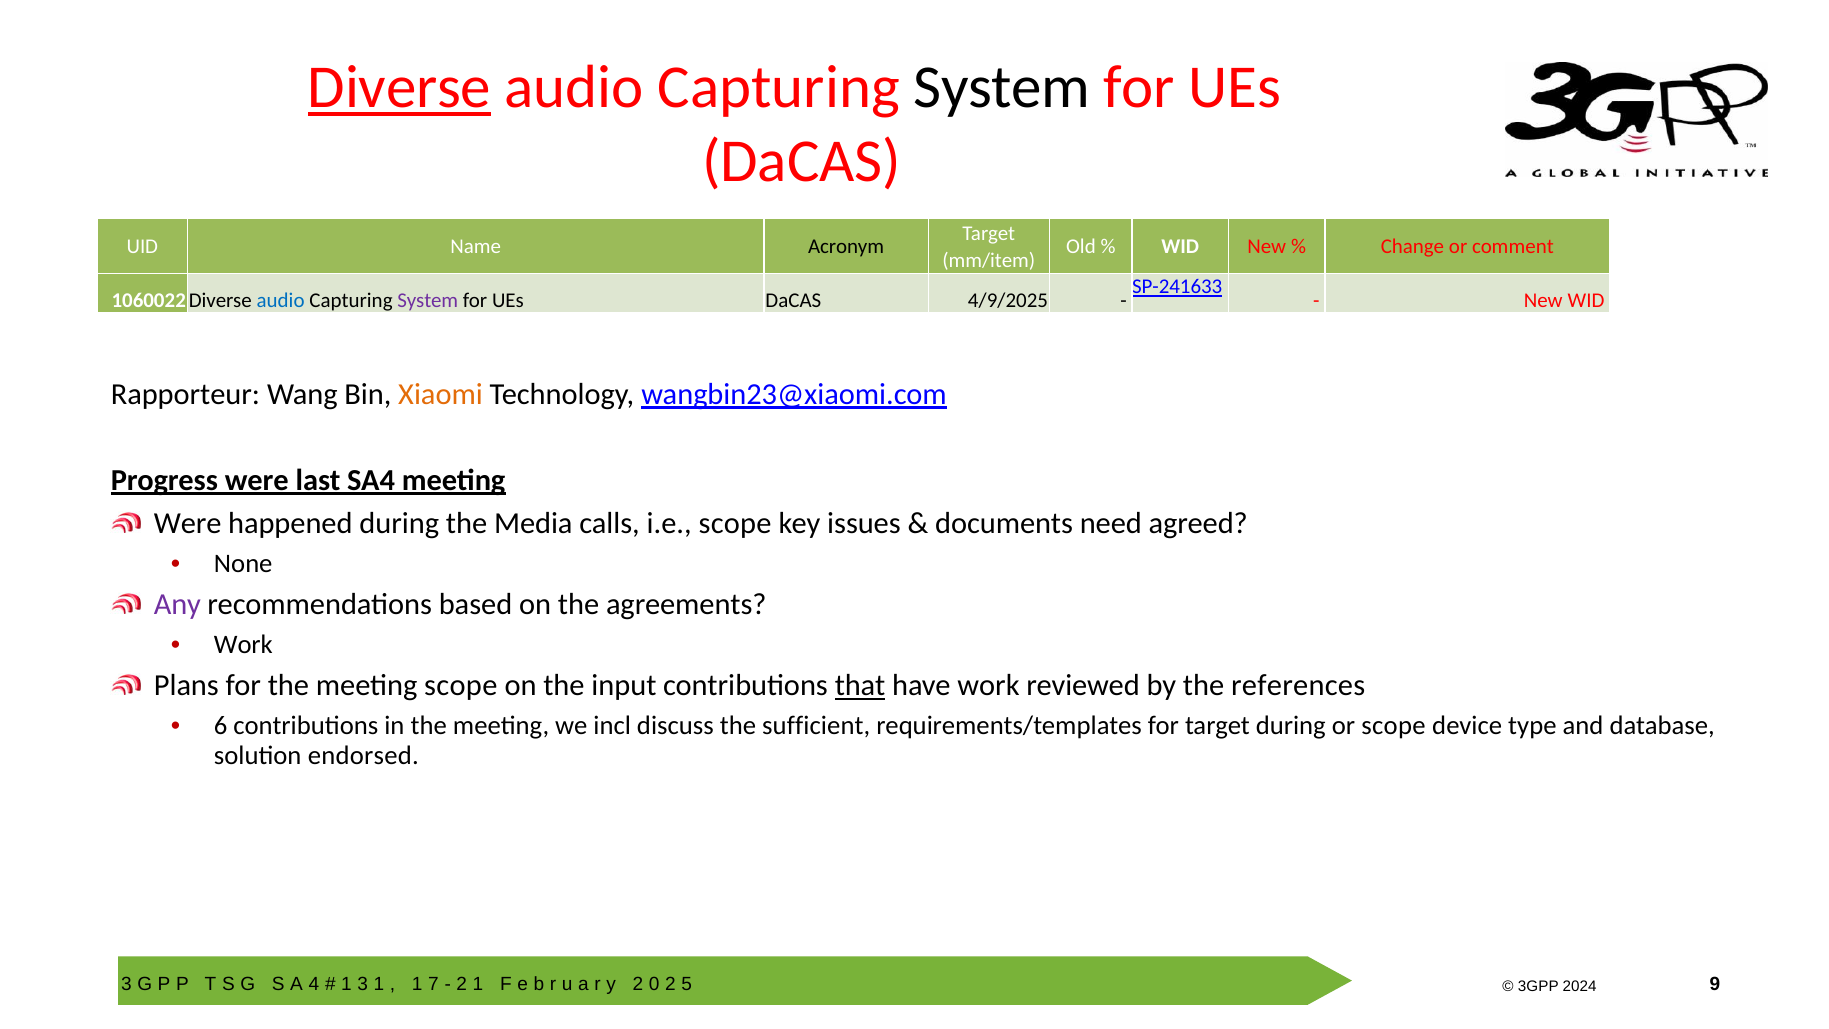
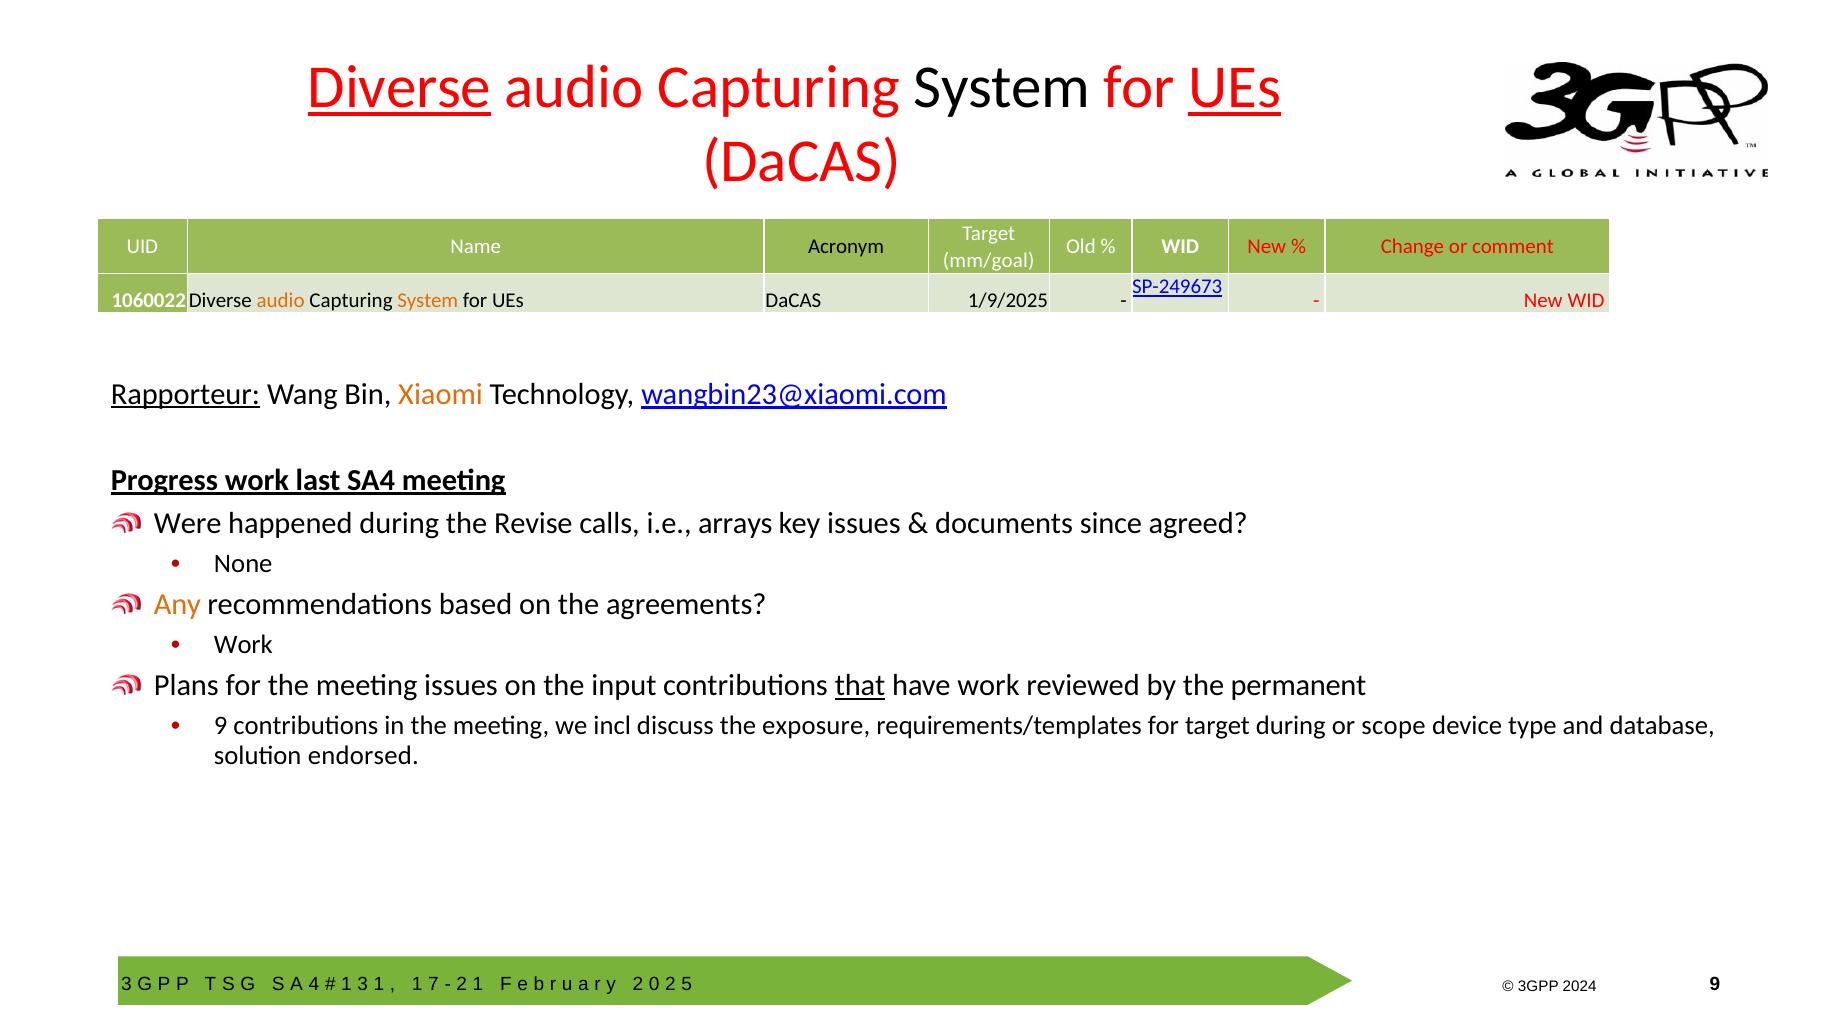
UEs at (1235, 88) underline: none -> present
mm/item: mm/item -> mm/goal
SP-241633: SP-241633 -> SP-249673
audio at (281, 301) colour: blue -> orange
System at (428, 301) colour: purple -> orange
4/9/2025: 4/9/2025 -> 1/9/2025
Rapporteur underline: none -> present
Progress were: were -> work
Media: Media -> Revise
i.e scope: scope -> arrays
need: need -> since
Any colour: purple -> orange
meeting scope: scope -> issues
references: references -> permanent
6 at (221, 726): 6 -> 9
sufficient: sufficient -> exposure
